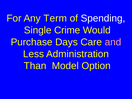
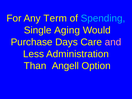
Spending colour: white -> light blue
Crime: Crime -> Aging
Model: Model -> Angell
